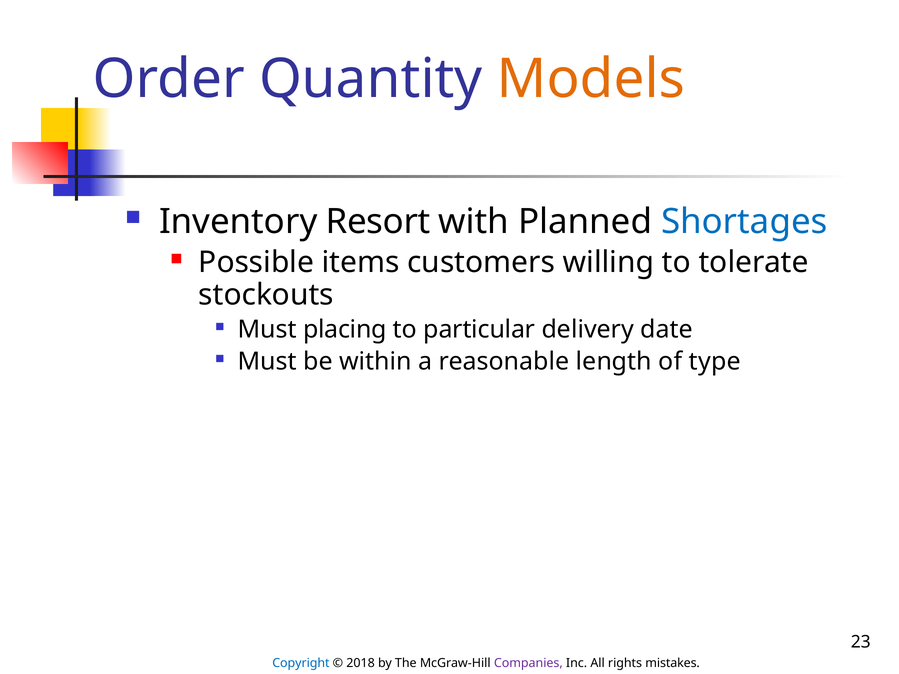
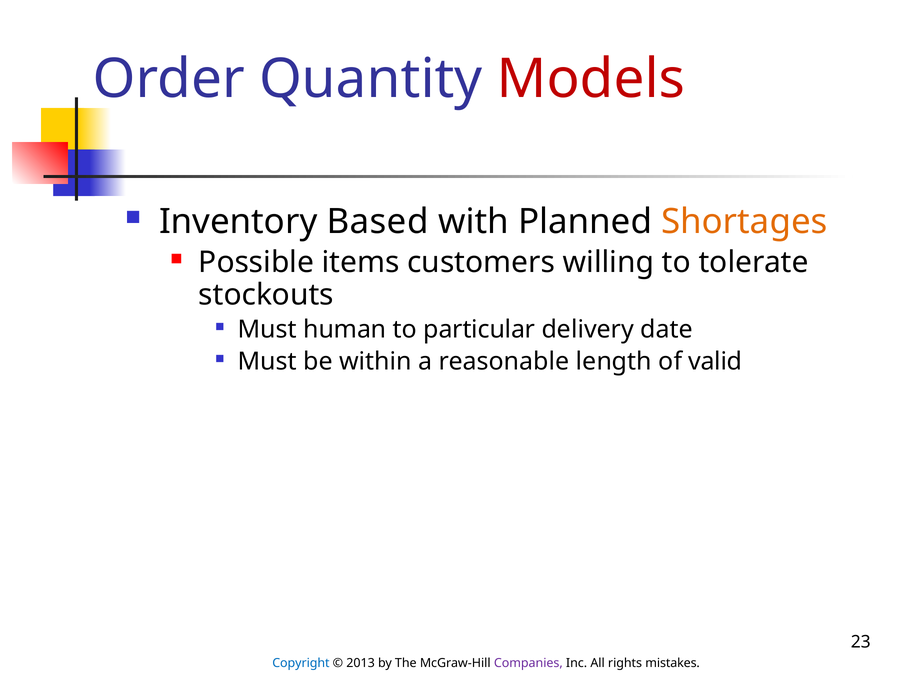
Models colour: orange -> red
Resort: Resort -> Based
Shortages colour: blue -> orange
placing: placing -> human
type: type -> valid
2018: 2018 -> 2013
